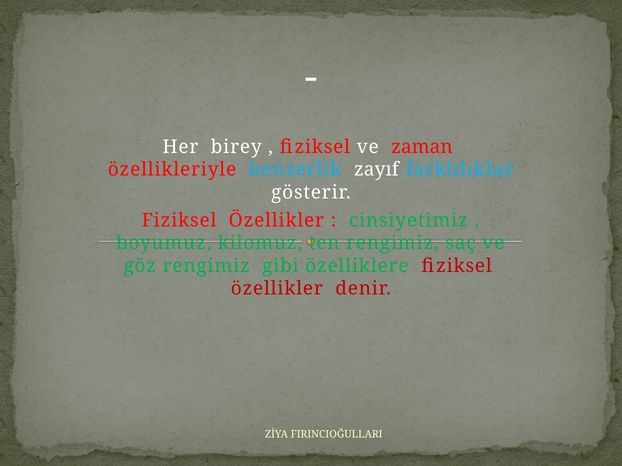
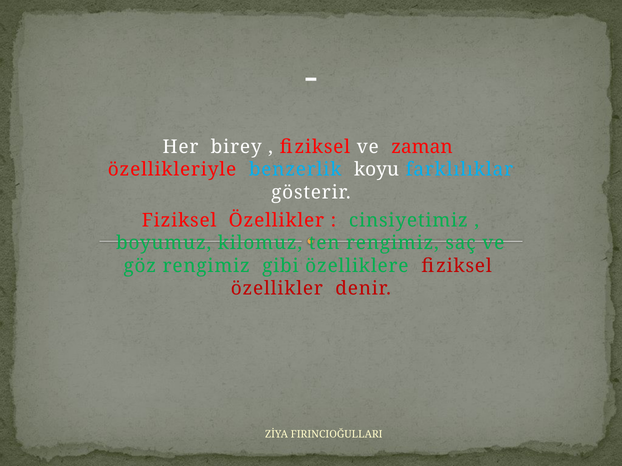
zayıf: zayıf -> koyu
